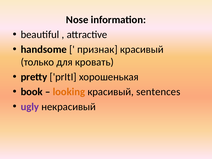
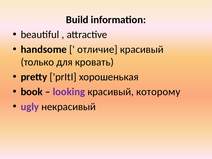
Nose: Nose -> Build
признак: признак -> отличие
looking colour: orange -> purple
sentences: sentences -> которому
